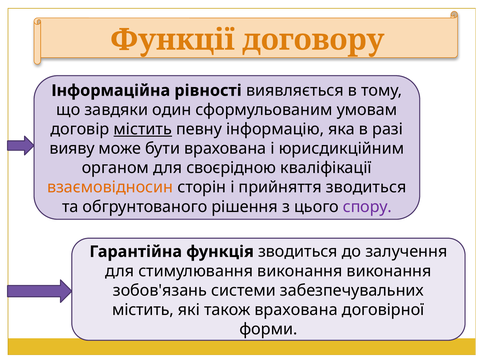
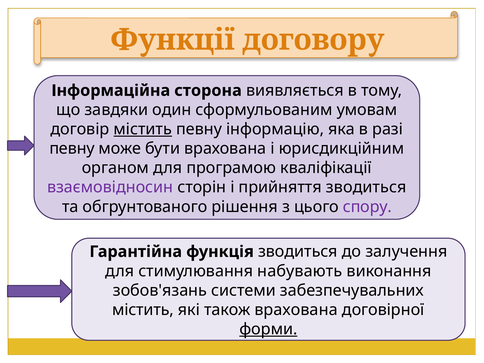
рівності: рівності -> сторона
вияву at (72, 149): вияву -> певну
своєрідною: своєрідною -> програмою
взаємовідносин colour: orange -> purple
стимулювання виконання: виконання -> набувають
форми underline: none -> present
